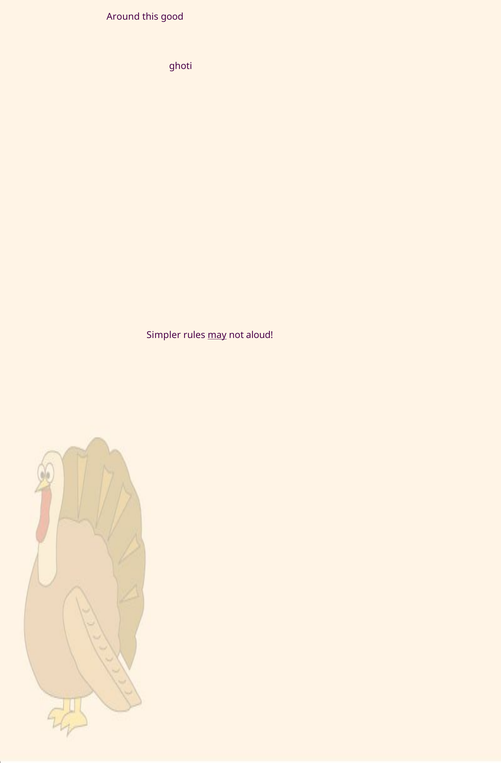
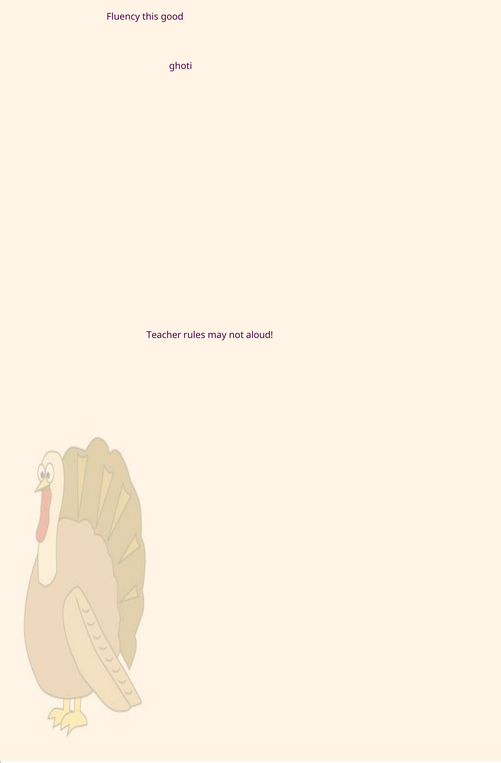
Around: Around -> Fluency
Simpler: Simpler -> Teacher
may underline: present -> none
